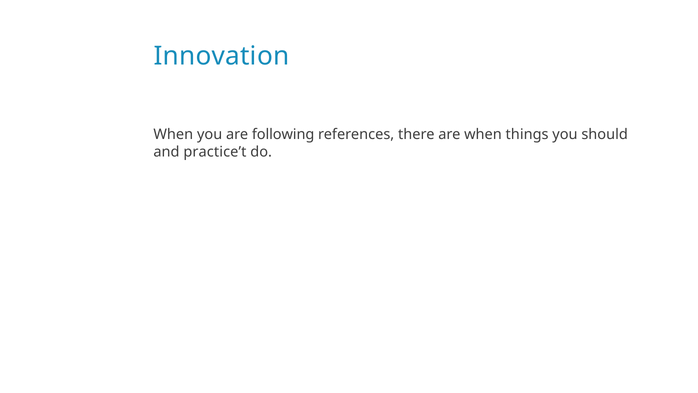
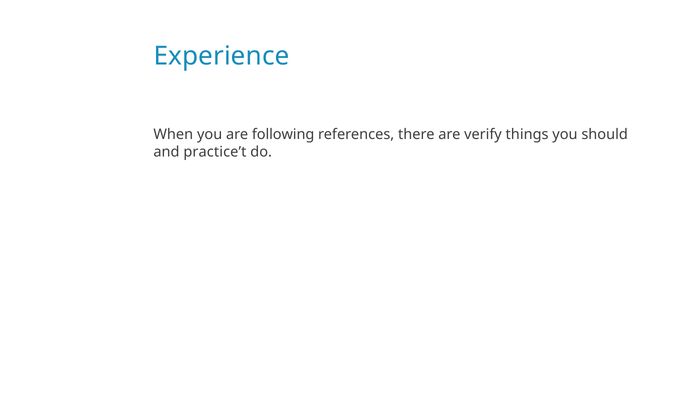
Innovation: Innovation -> Experience
are when: when -> verify
